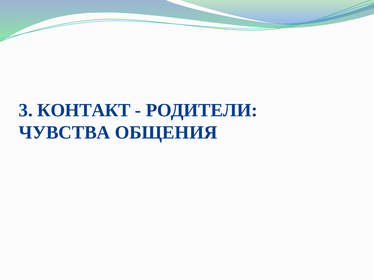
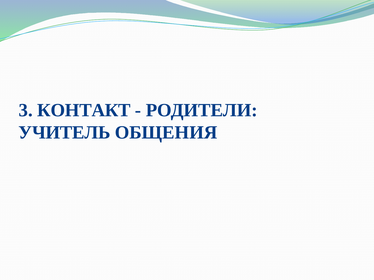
ЧУВСТВА: ЧУВСТВА -> УЧИТЕЛЬ
